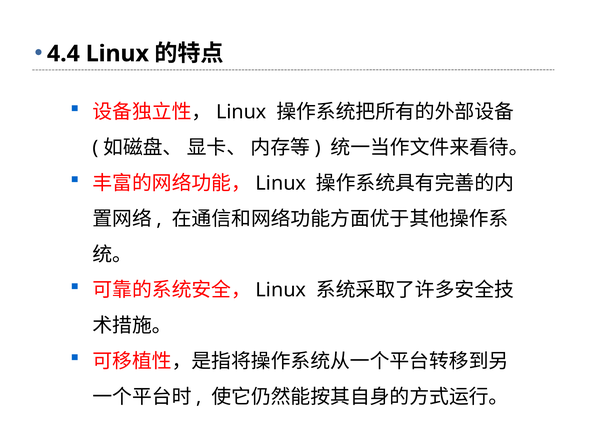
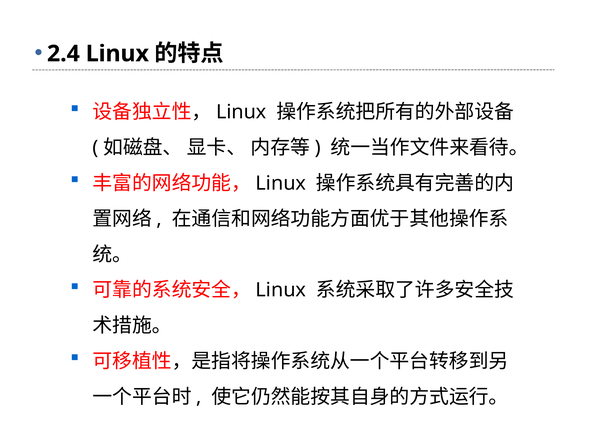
4.4: 4.4 -> 2.4
